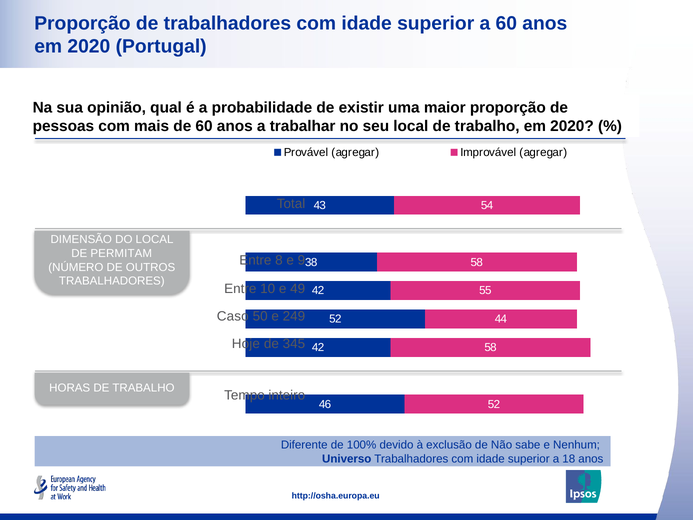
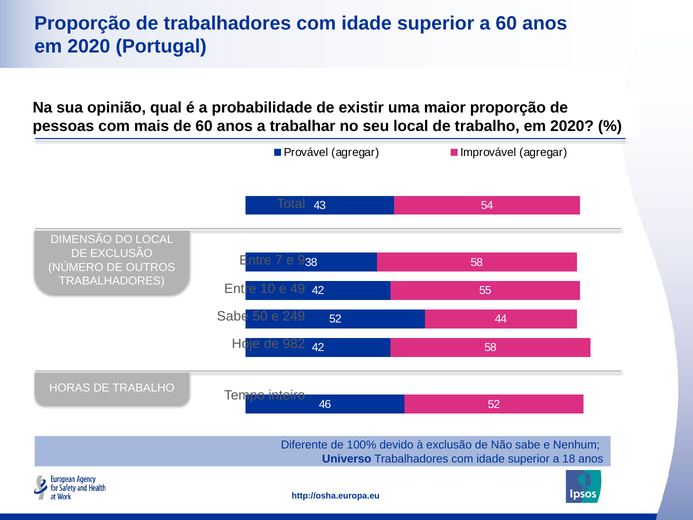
DE PERMITAM: PERMITAM -> EXCLUSÃO
8: 8 -> 7
Caso at (233, 316): Caso -> Sabe
345: 345 -> 982
